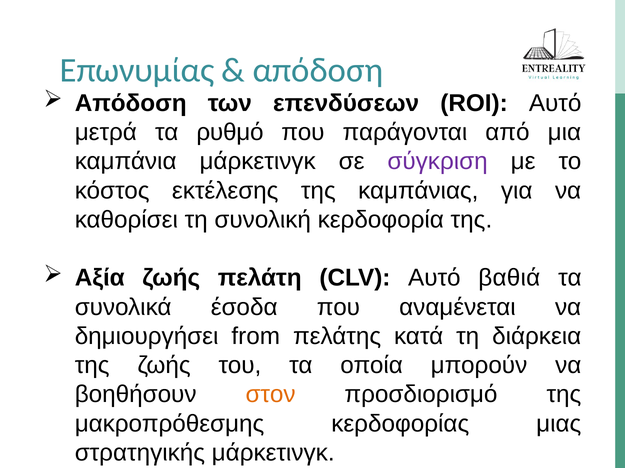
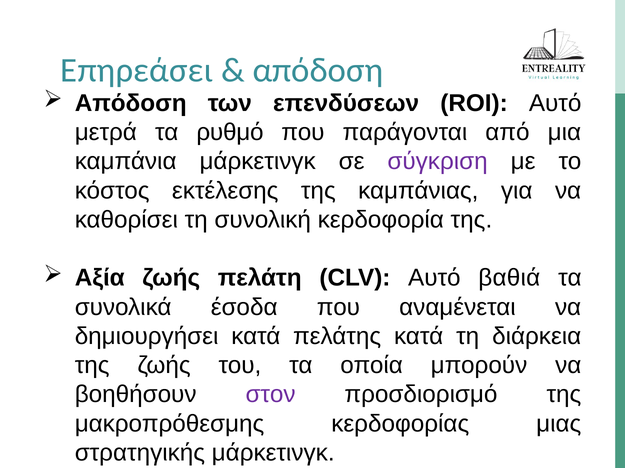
Επωνυμίας: Επωνυμίας -> Επηρεάσει
δημιουργήσει from: from -> κατά
στον colour: orange -> purple
